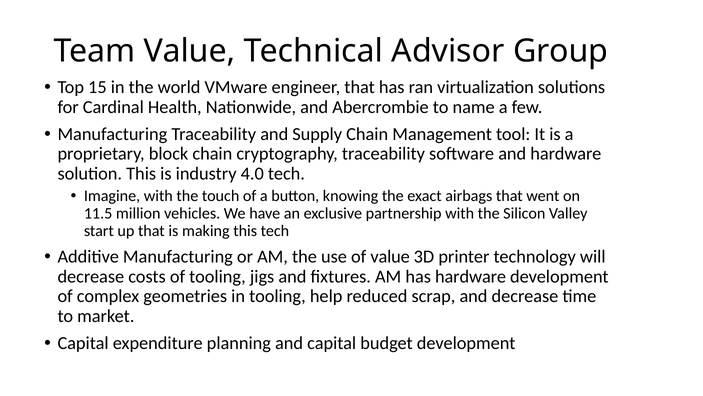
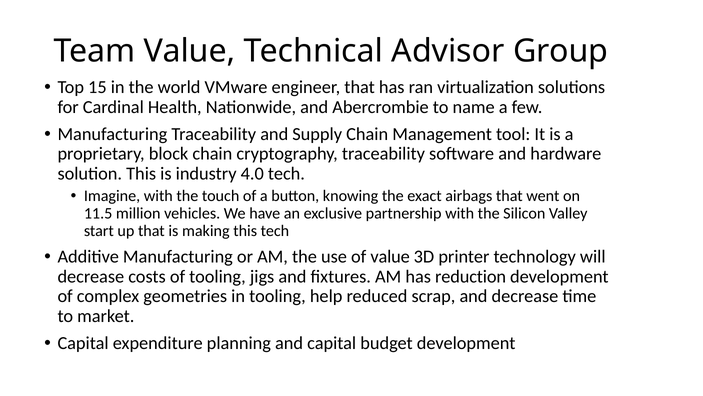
has hardware: hardware -> reduction
